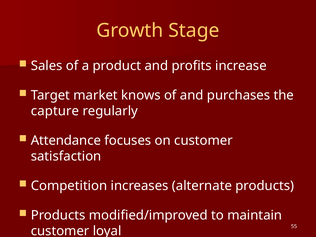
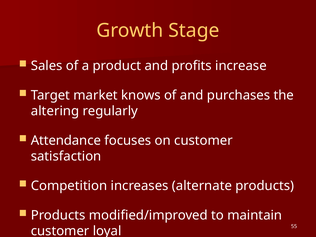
capture: capture -> altering
